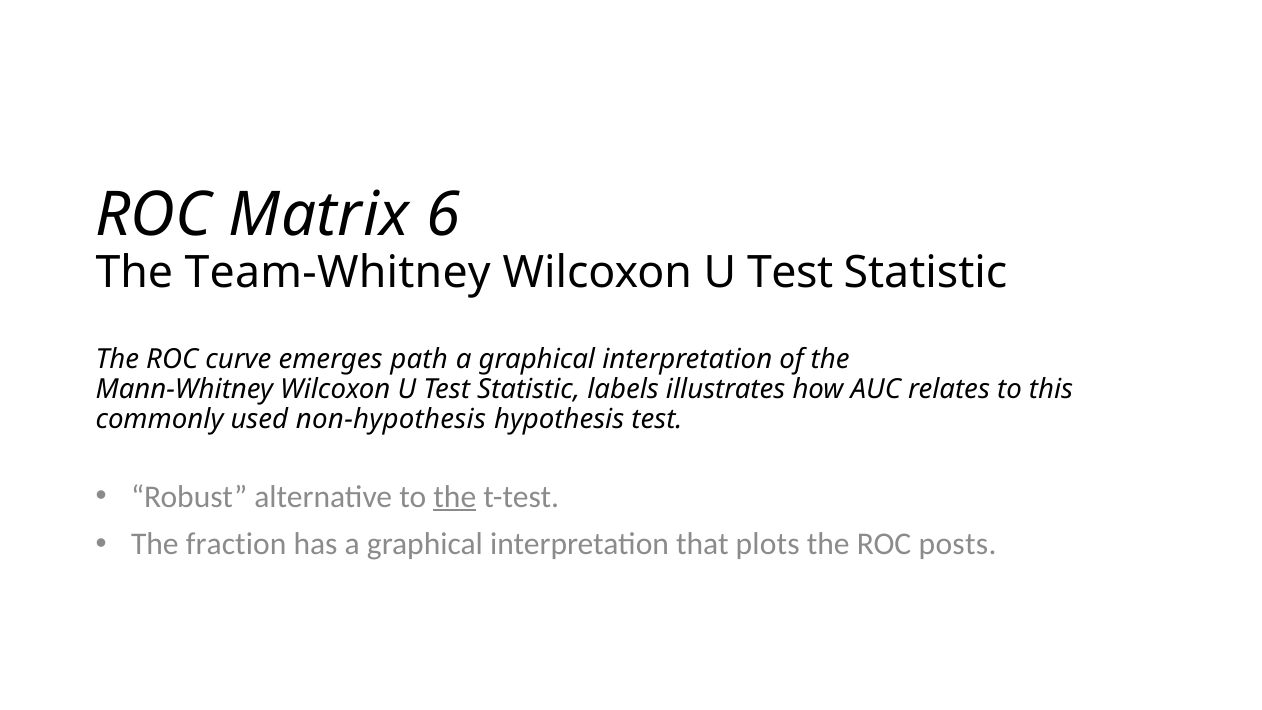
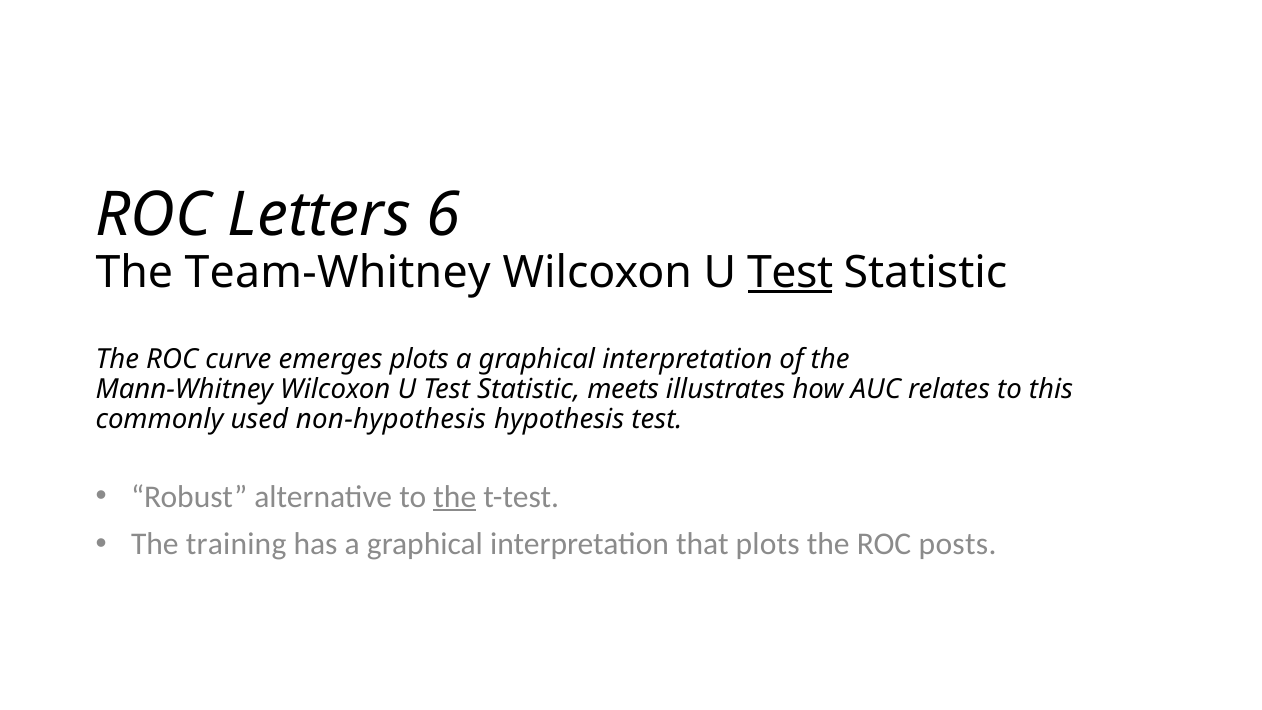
Matrix: Matrix -> Letters
Test at (790, 272) underline: none -> present
emerges path: path -> plots
labels: labels -> meets
fraction: fraction -> training
